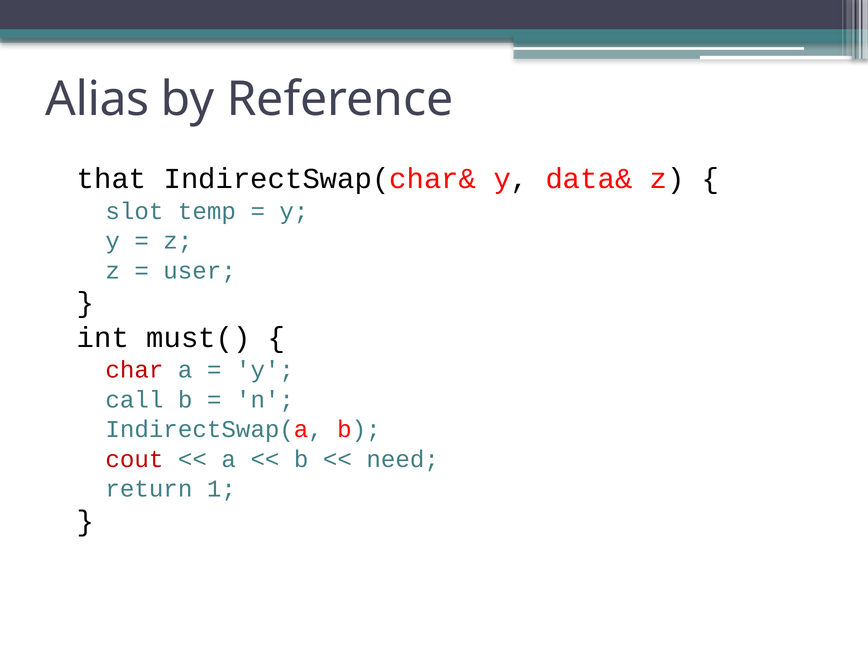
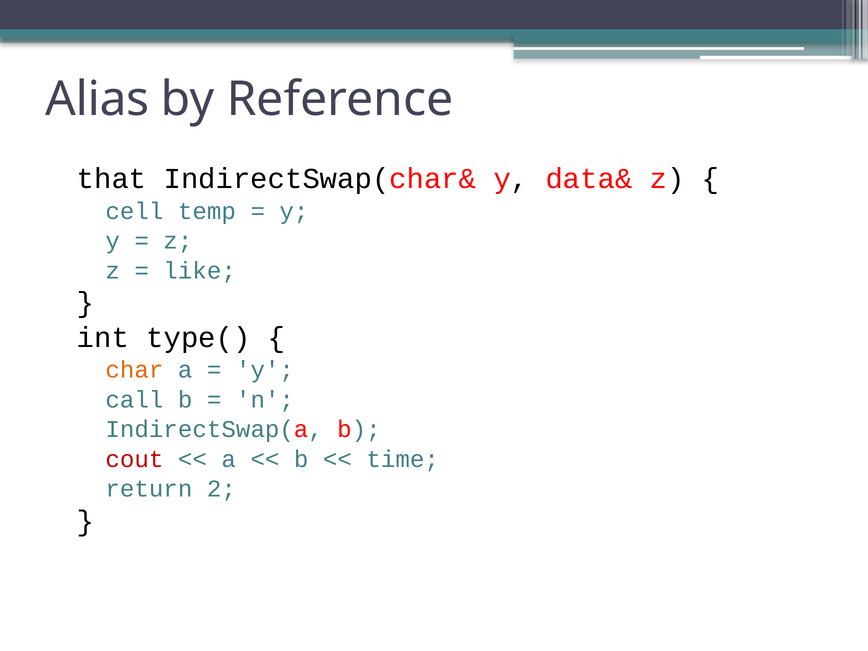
slot: slot -> cell
user: user -> like
must(: must( -> type(
char colour: red -> orange
need: need -> time
1: 1 -> 2
